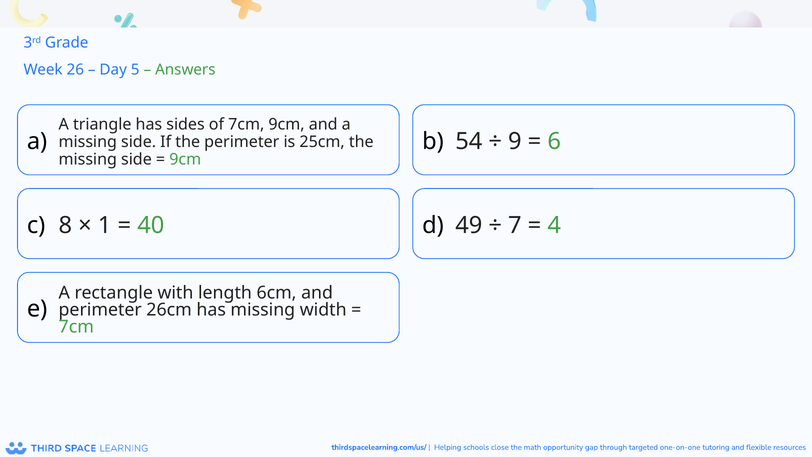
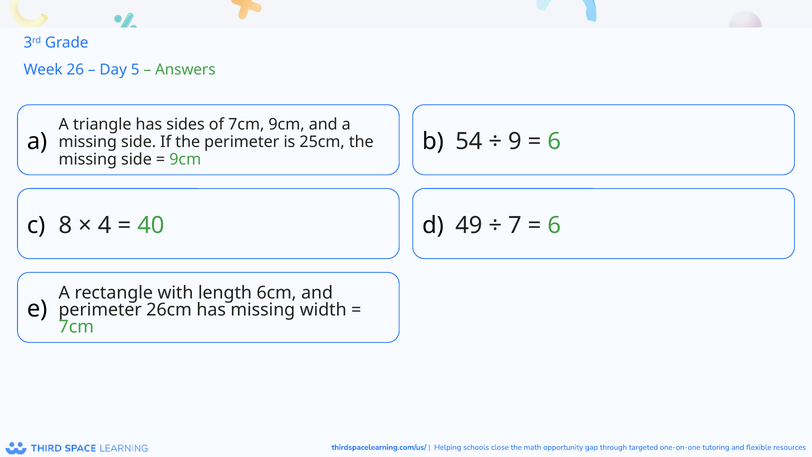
1: 1 -> 4
4 at (554, 225): 4 -> 6
